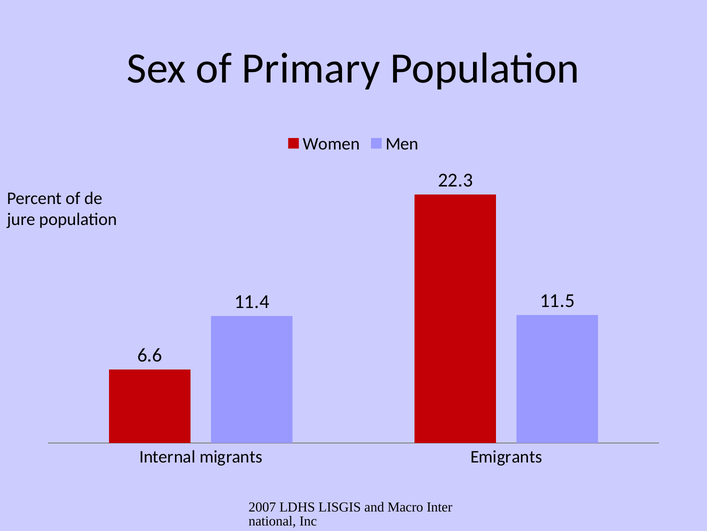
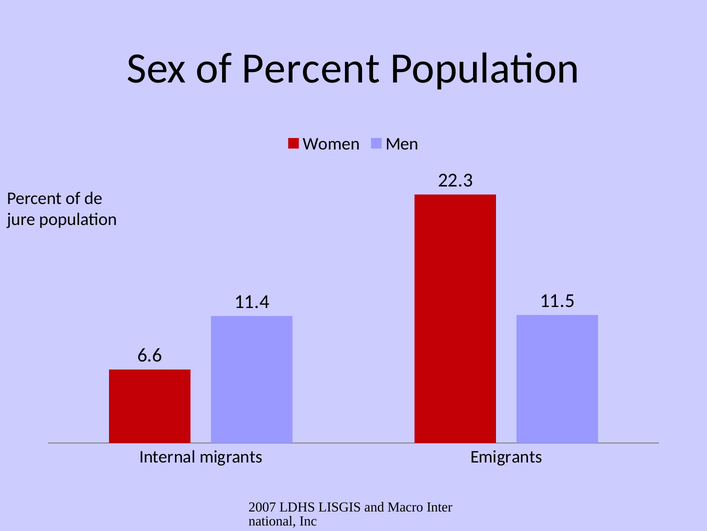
of Primary: Primary -> Percent
